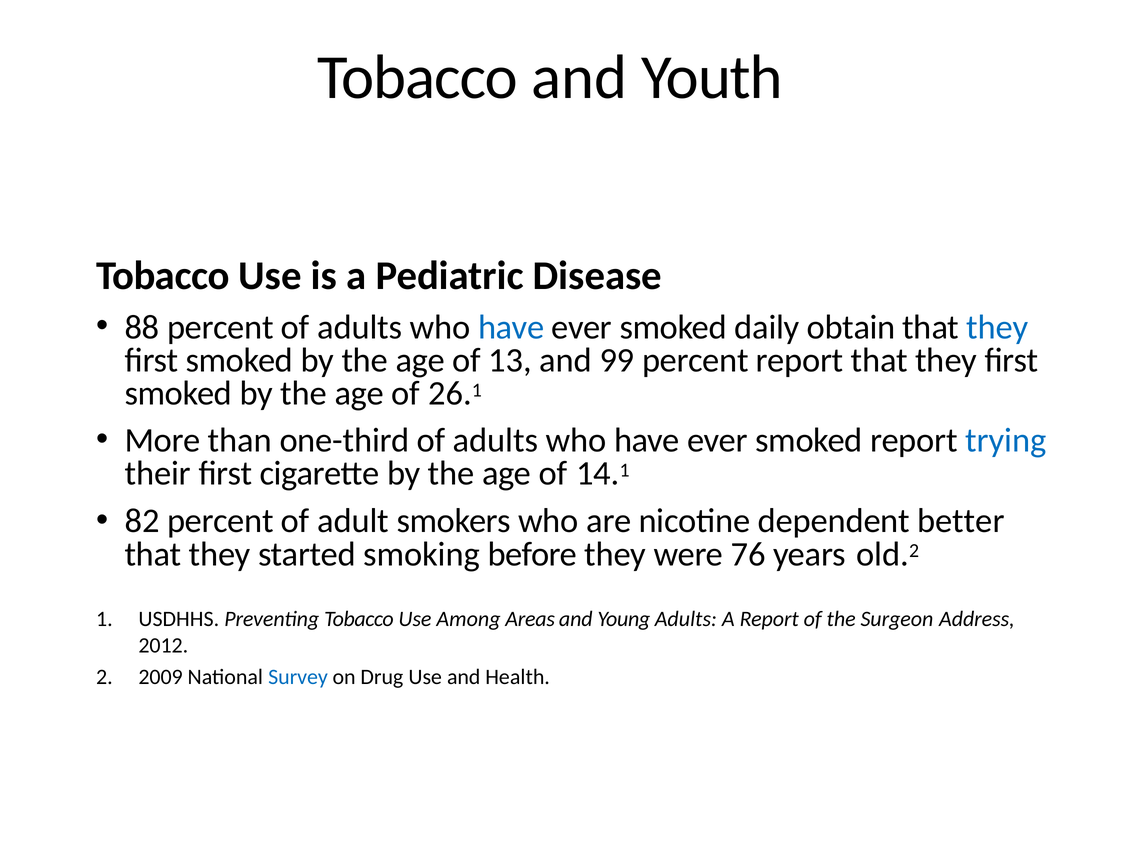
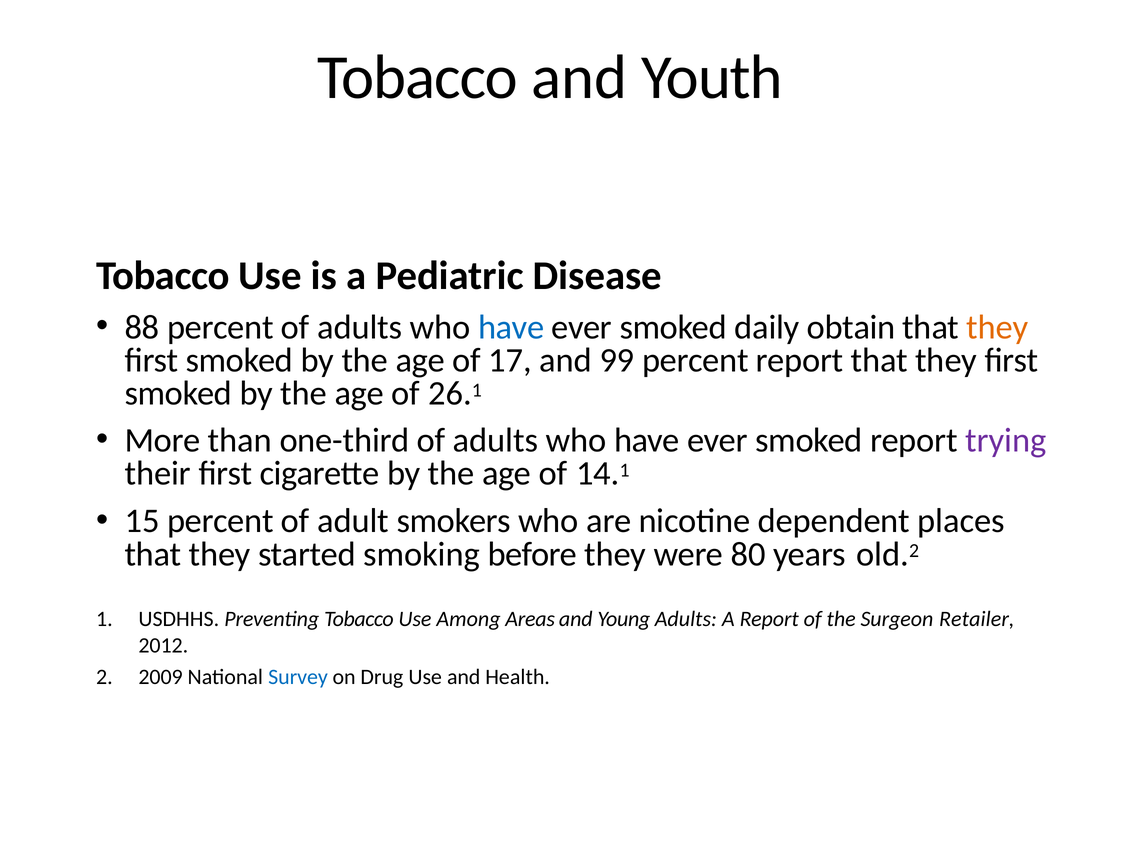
they at (997, 327) colour: blue -> orange
13: 13 -> 17
trying colour: blue -> purple
82: 82 -> 15
better: better -> places
76: 76 -> 80
Address: Address -> Retailer
